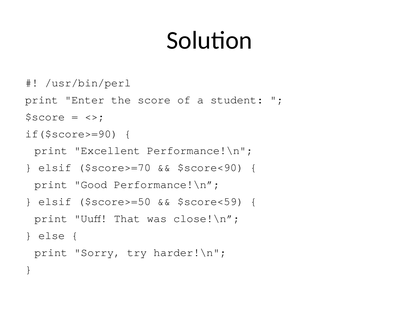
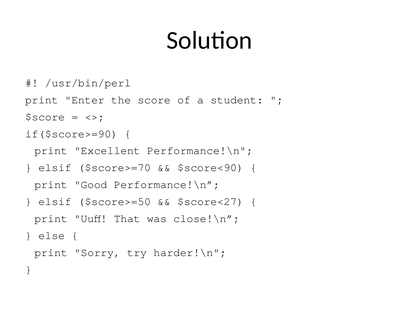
$score<59: $score<59 -> $score<27
